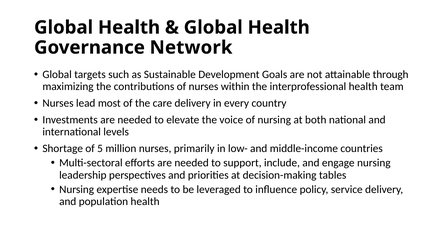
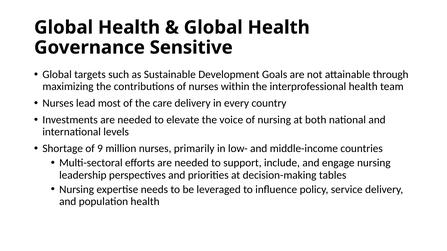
Network: Network -> Sensitive
5: 5 -> 9
